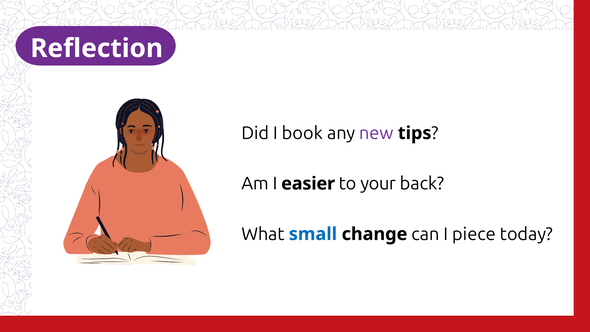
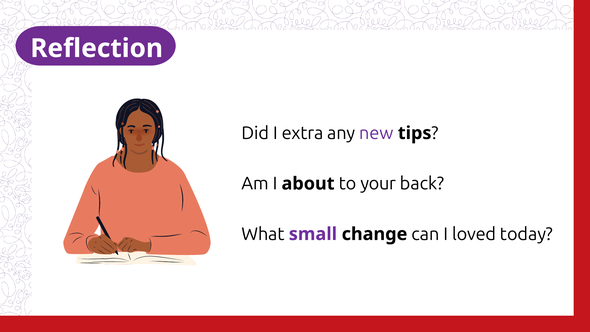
book: book -> extra
easier: easier -> about
small colour: blue -> purple
piece: piece -> loved
